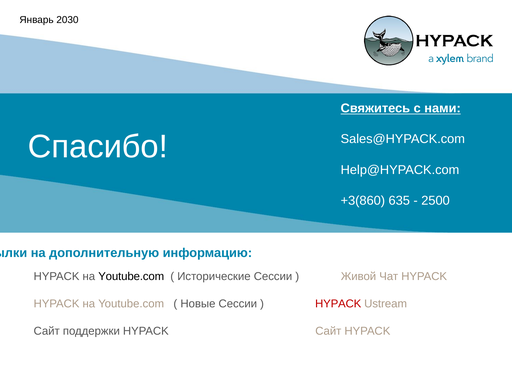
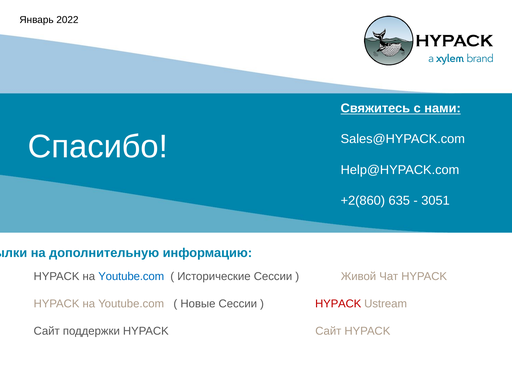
2030: 2030 -> 2022
+3(860: +3(860 -> +2(860
2500: 2500 -> 3051
Youtube.com at (131, 276) colour: black -> blue
